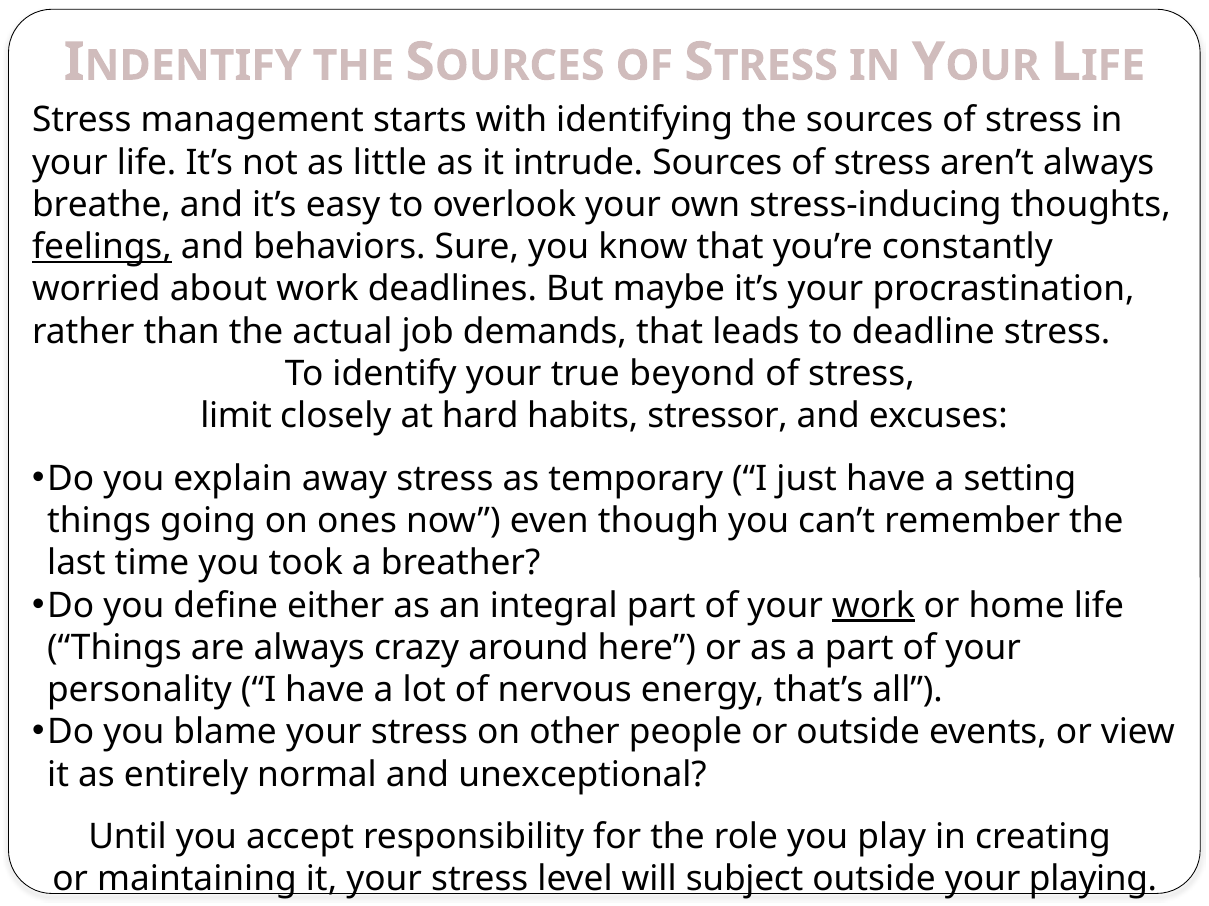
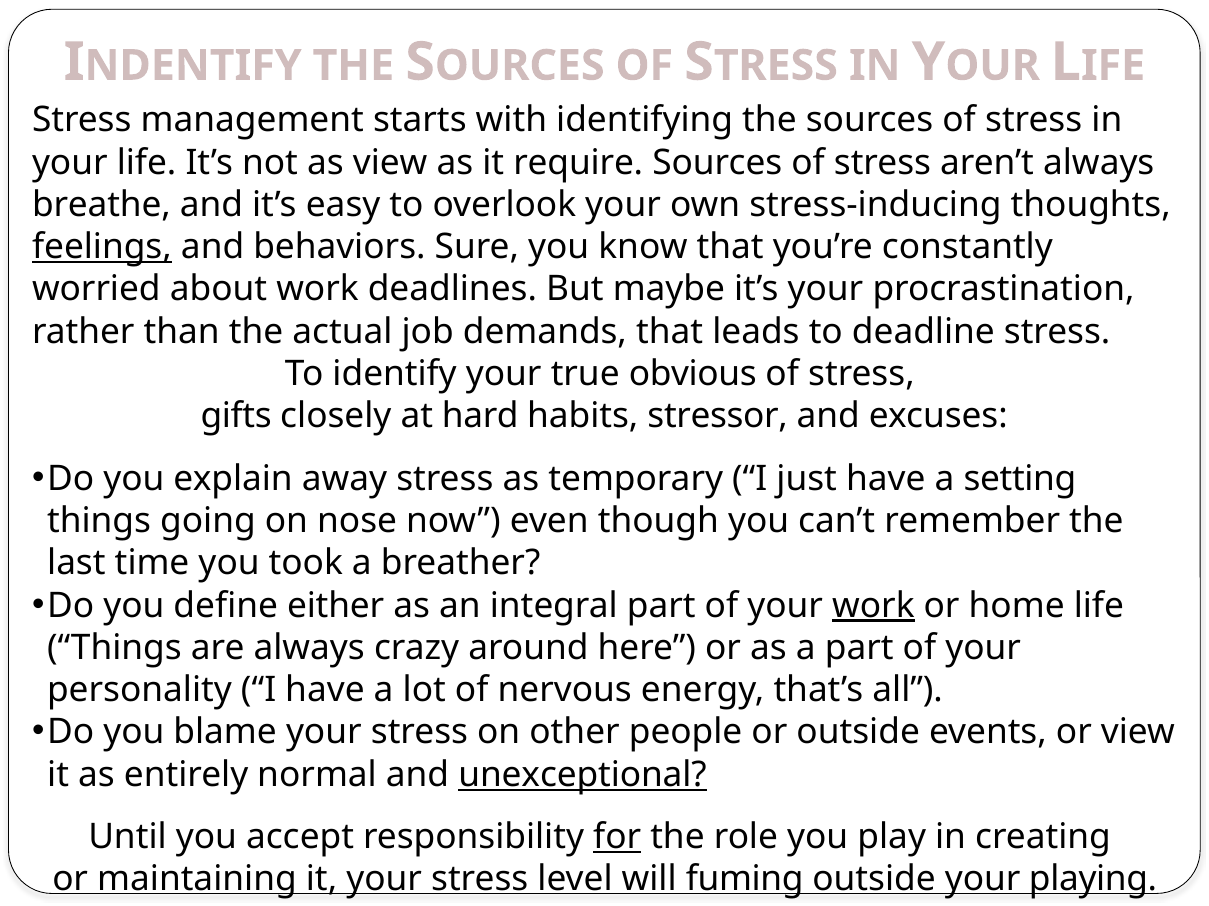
as little: little -> view
intrude: intrude -> require
beyond: beyond -> obvious
limit: limit -> gifts
ones: ones -> nose
unexceptional underline: none -> present
for underline: none -> present
subject: subject -> fuming
